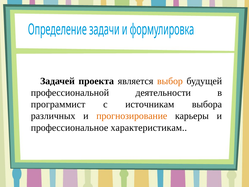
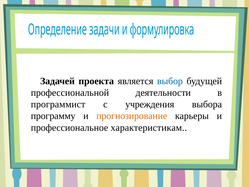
выбор colour: orange -> blue
источникам: источникам -> учреждения
различных: различных -> программу
